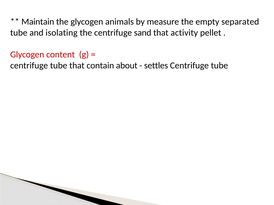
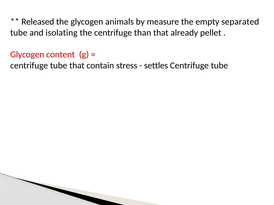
Maintain: Maintain -> Released
sand: sand -> than
activity: activity -> already
about: about -> stress
